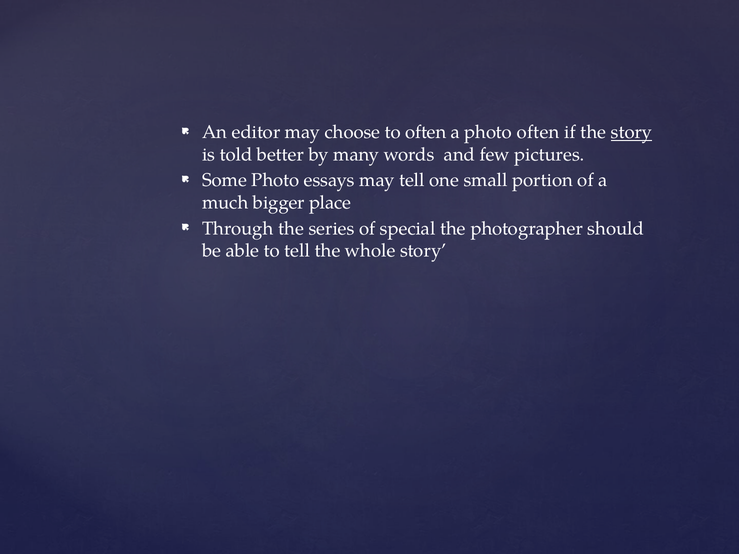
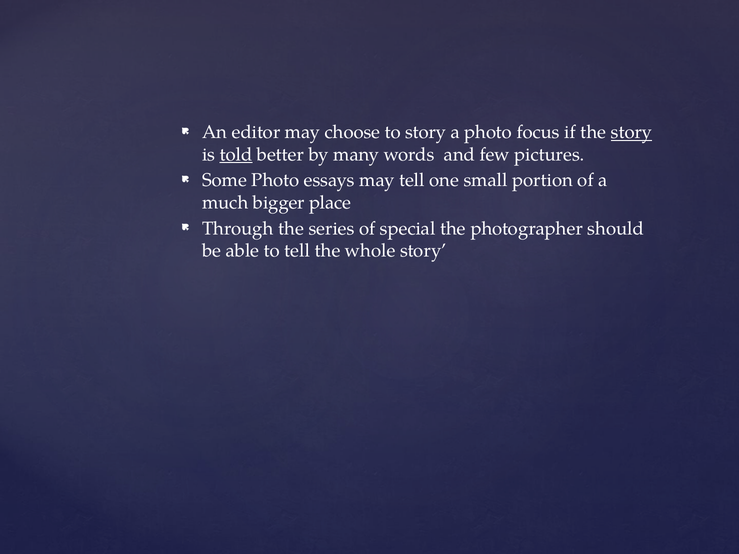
to often: often -> story
photo often: often -> focus
told underline: none -> present
